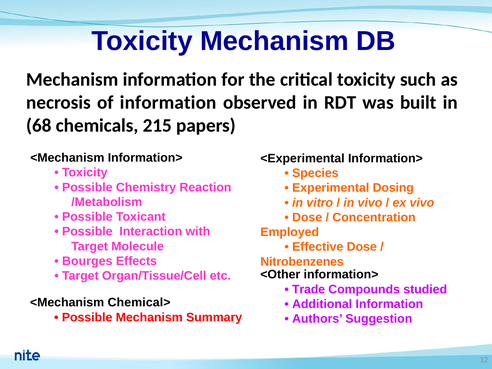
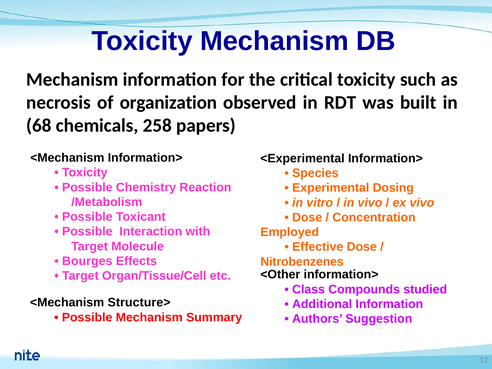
of information: information -> organization
215: 215 -> 258
Trade: Trade -> Class
Chemical>: Chemical> -> Structure>
